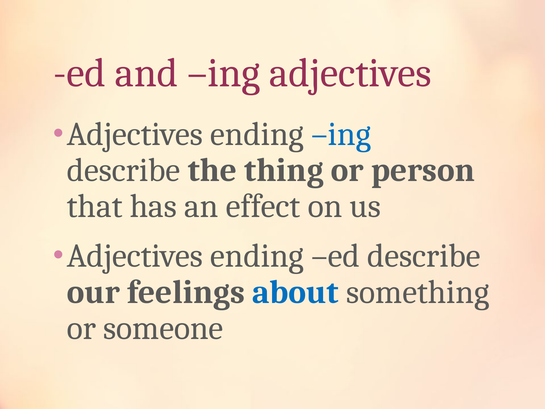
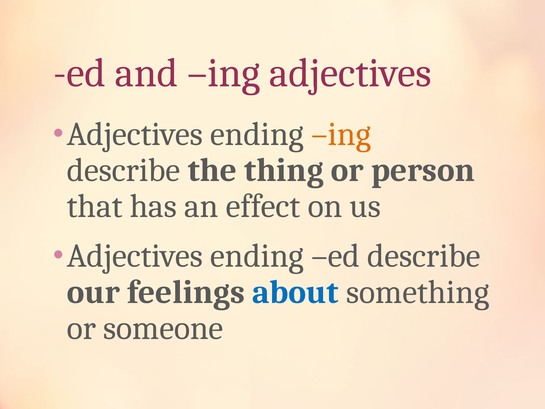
ing at (341, 134) colour: blue -> orange
